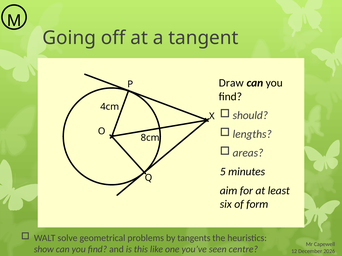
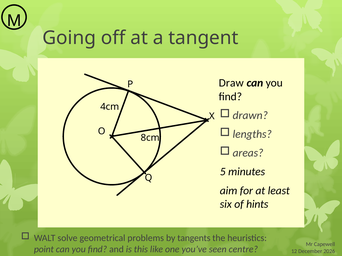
should: should -> drawn
form: form -> hints
show: show -> point
